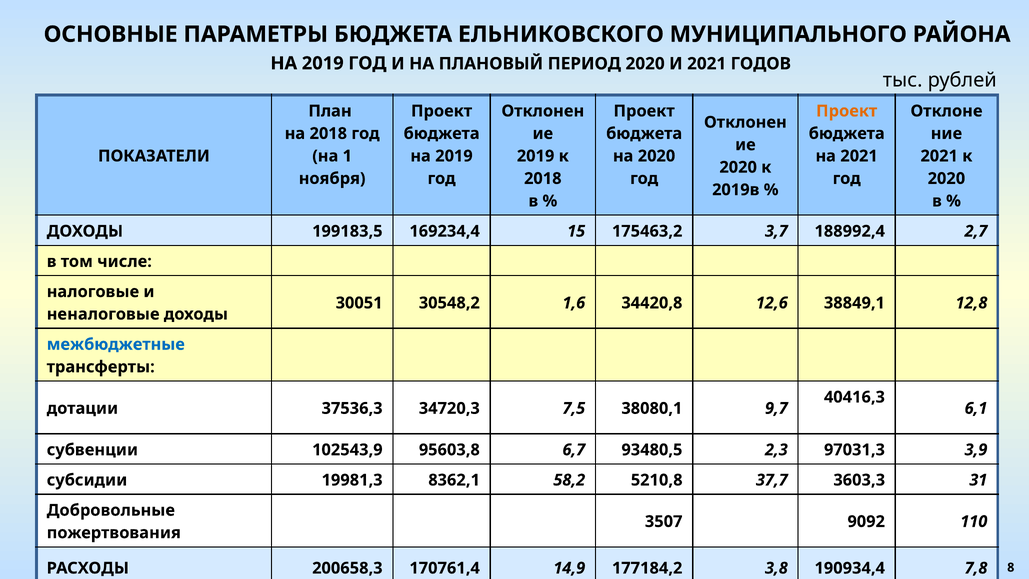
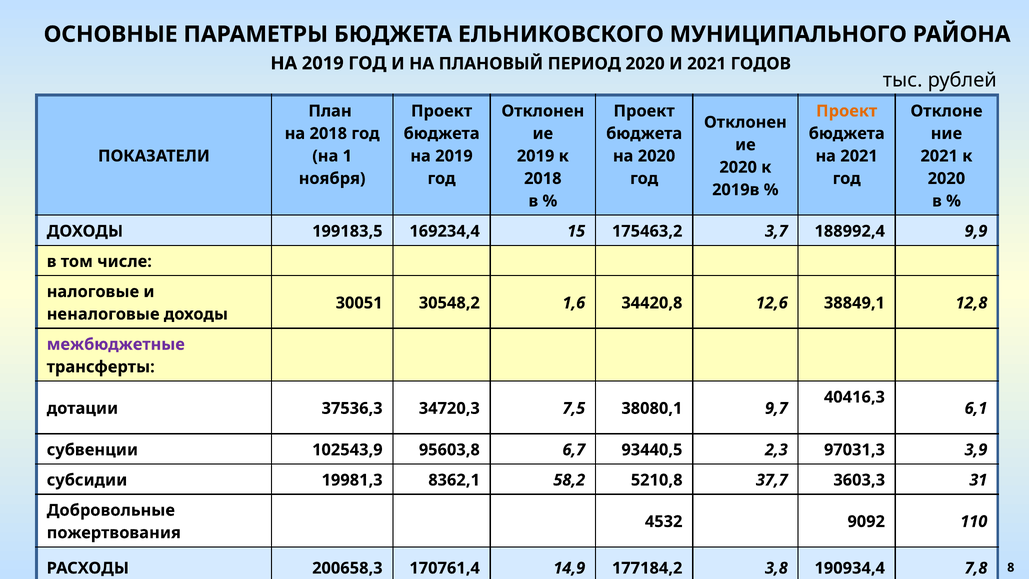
2,7: 2,7 -> 9,9
межбюджетные colour: blue -> purple
93480,5: 93480,5 -> 93440,5
3507: 3507 -> 4532
